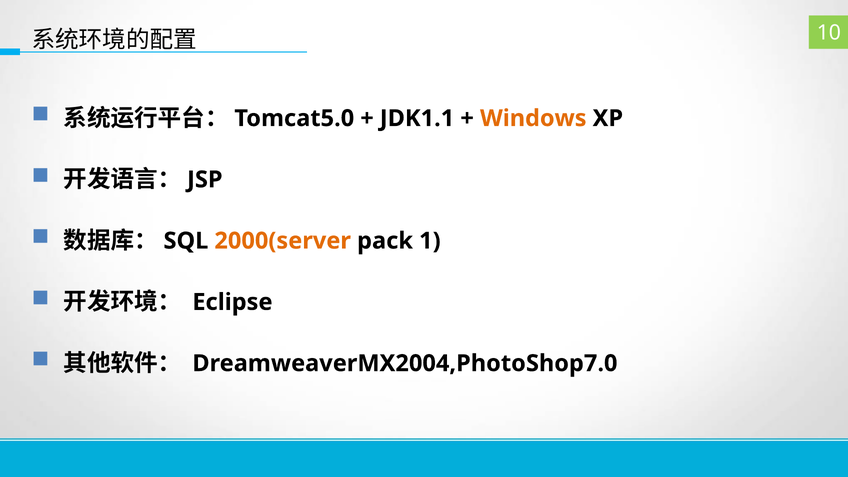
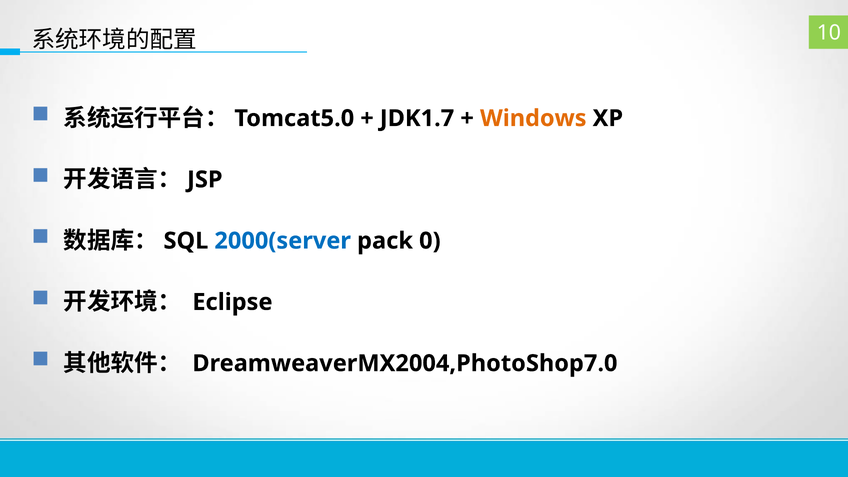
JDK1.1: JDK1.1 -> JDK1.7
2000(server colour: orange -> blue
1: 1 -> 0
